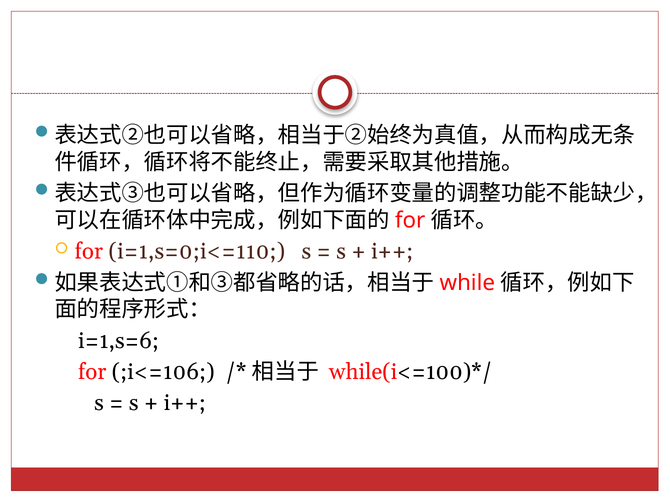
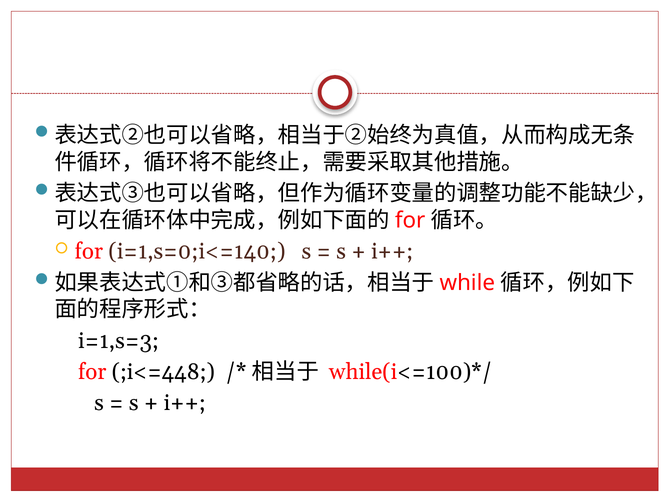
i=1,s=0;i<=110: i=1,s=0;i<=110 -> i=1,s=0;i<=140
i=1,s=6: i=1,s=6 -> i=1,s=3
;i<=106: ;i<=106 -> ;i<=448
